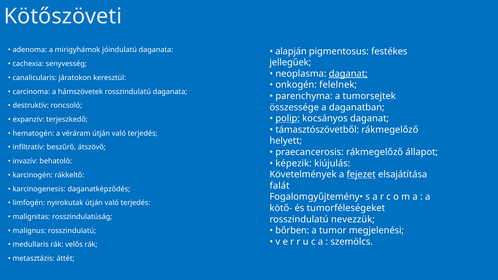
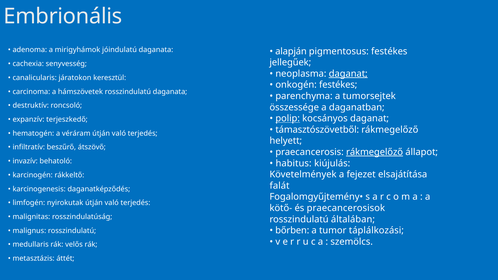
Kötőszöveti: Kötőszöveti -> Embrionális
onkogén felelnek: felelnek -> festékes
rákmegelőző at (375, 152) underline: none -> present
képezik: képezik -> habitus
fejezet underline: present -> none
tumorféleségeket: tumorféleségeket -> praecancerosisok
nevezzük: nevezzük -> általában
megjelenési: megjelenési -> táplálkozási
